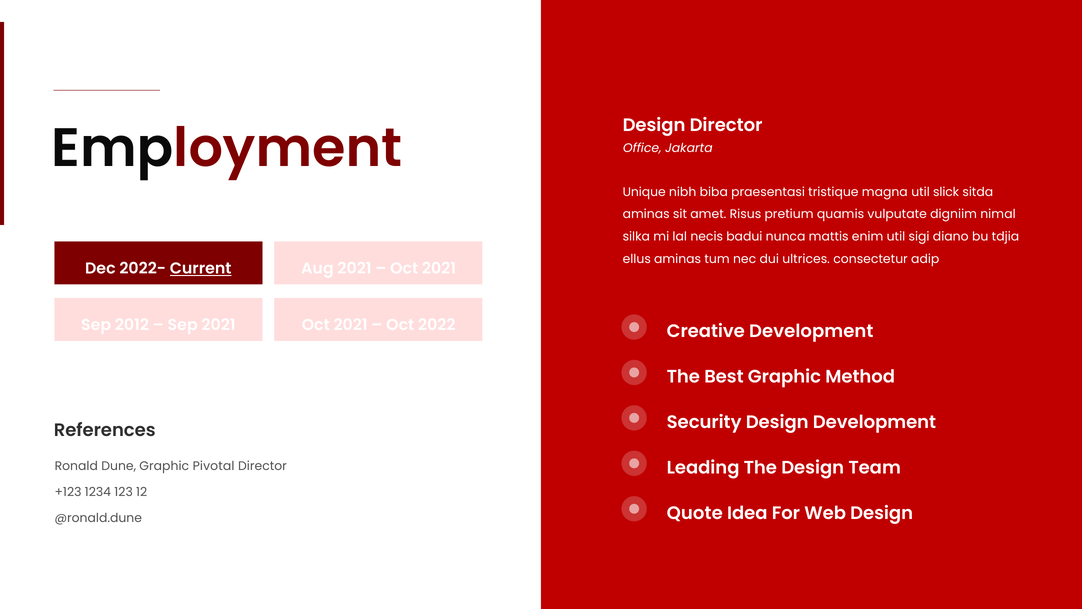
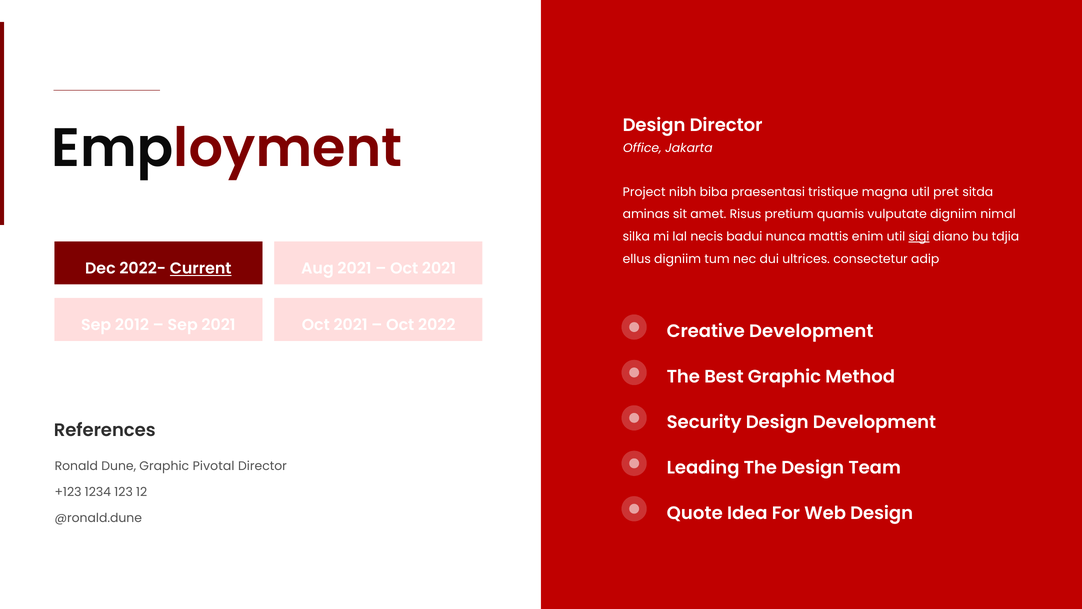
Unique: Unique -> Project
slick: slick -> pret
sigi underline: none -> present
ellus aminas: aminas -> digniim
